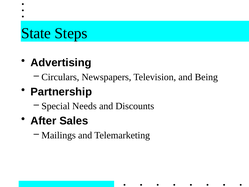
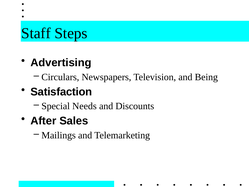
State: State -> Staff
Partnership: Partnership -> Satisfaction
